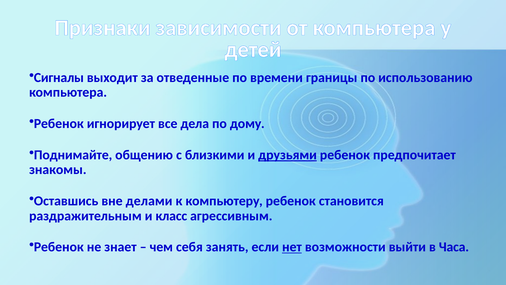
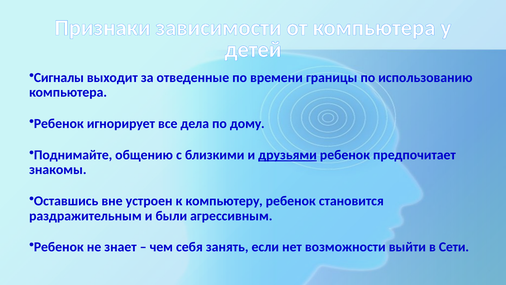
делами: делами -> устроен
класс: класс -> были
нет underline: present -> none
Часа: Часа -> Сети
